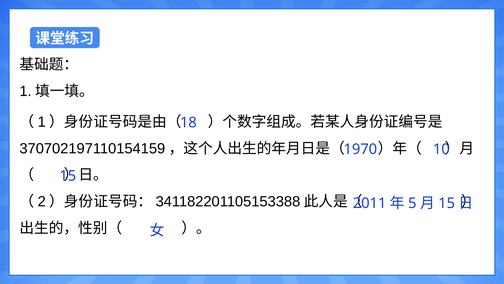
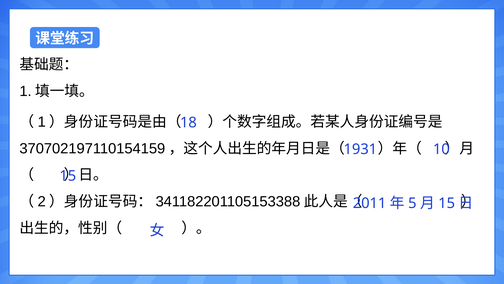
1970: 1970 -> 1931
